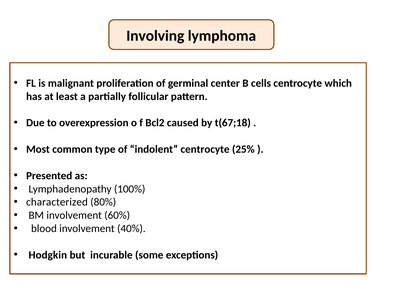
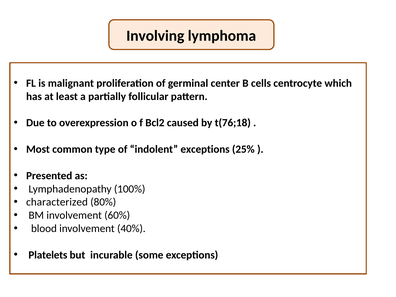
t(67;18: t(67;18 -> t(76;18
indolent centrocyte: centrocyte -> exceptions
Hodgkin: Hodgkin -> Platelets
